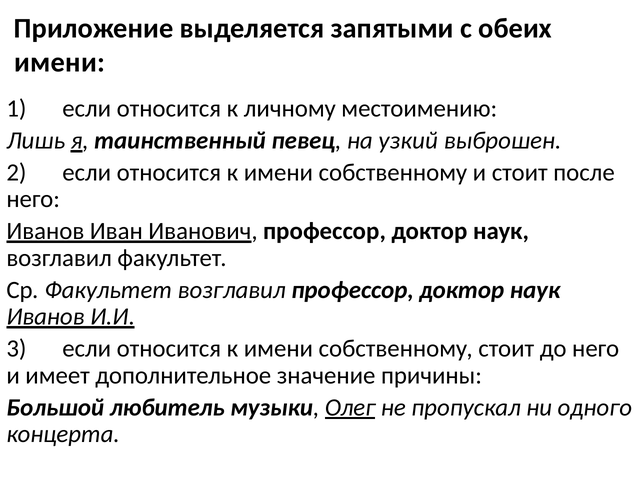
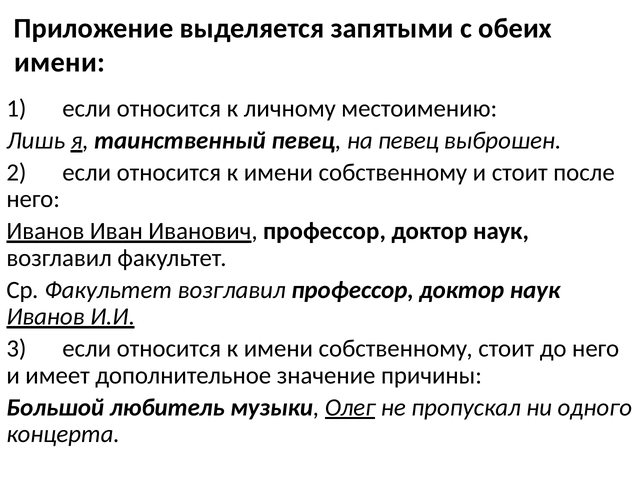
на узкий: узкий -> певец
